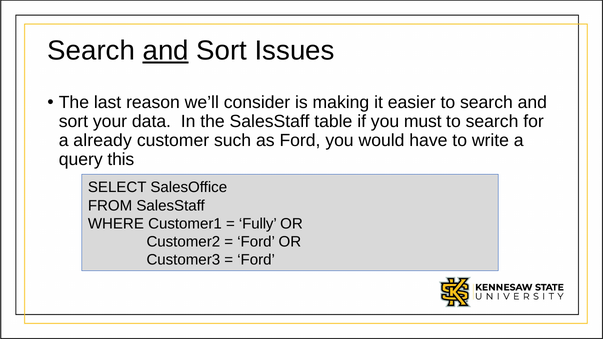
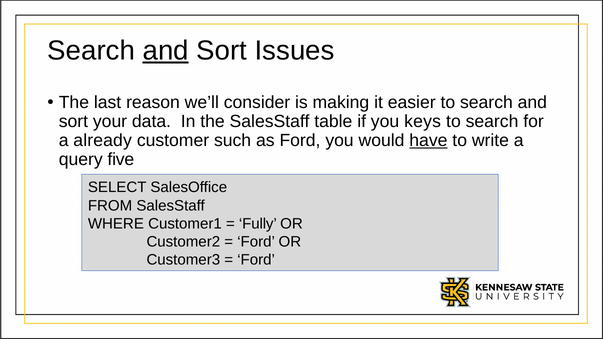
must: must -> keys
have underline: none -> present
this: this -> five
